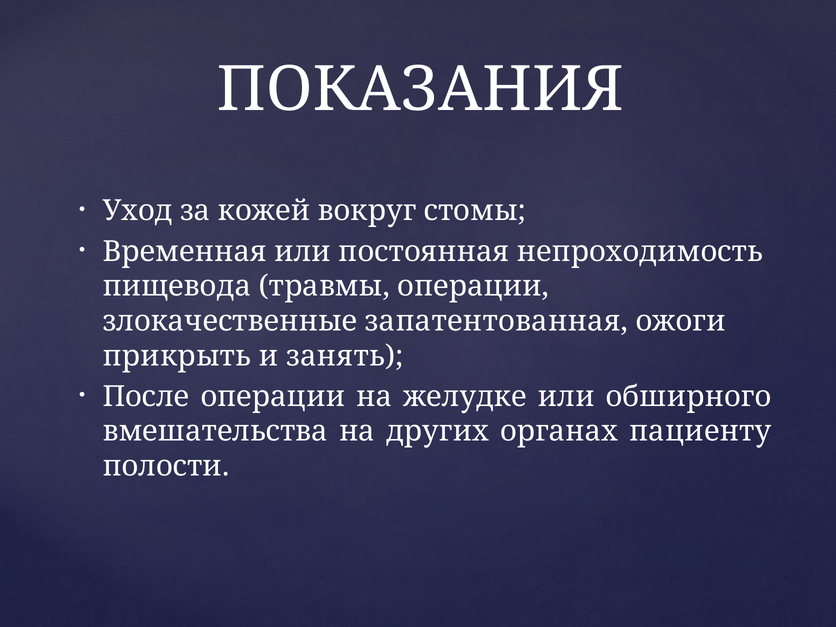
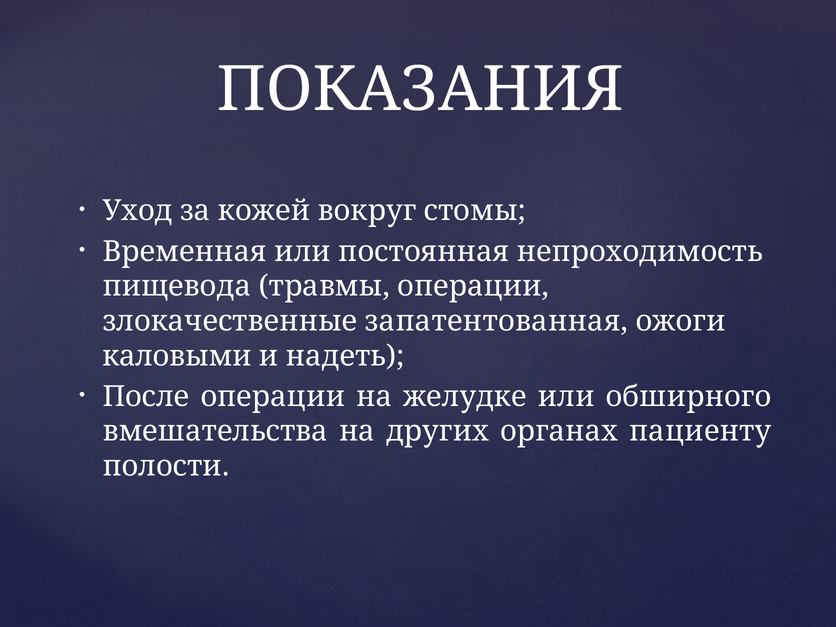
прикрыть: прикрыть -> каловыми
занять: занять -> надеть
